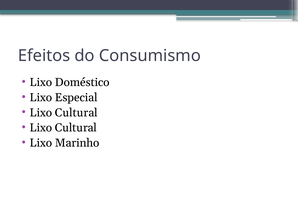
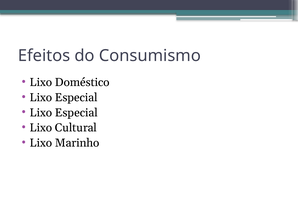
Cultural at (76, 113): Cultural -> Especial
